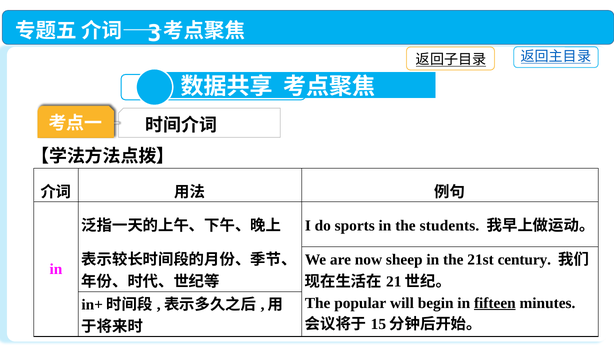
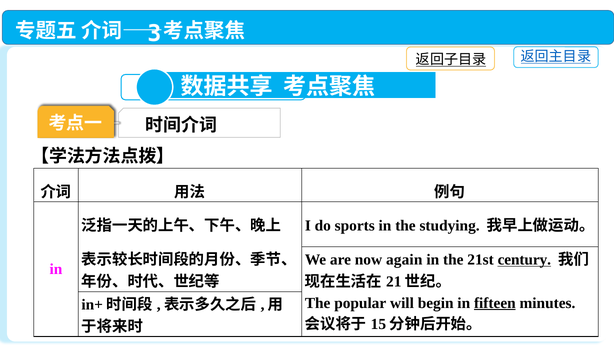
students: students -> studying
sheep: sheep -> again
century underline: none -> present
